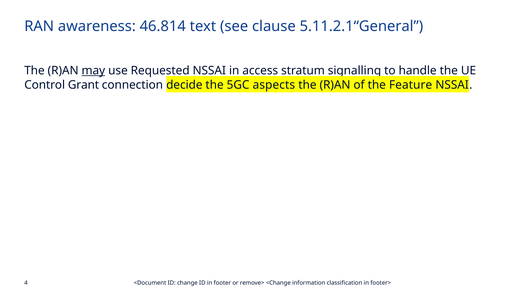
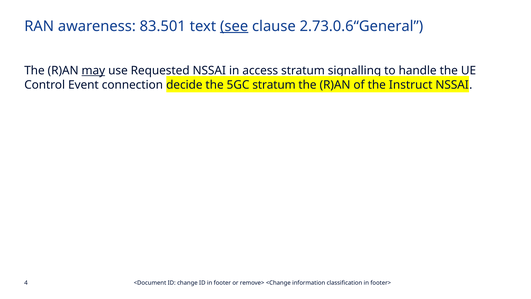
46.814: 46.814 -> 83.501
see underline: none -> present
5.11.2.1“General: 5.11.2.1“General -> 2.73.0.6“General
Grant: Grant -> Event
5GC aspects: aspects -> stratum
Feature: Feature -> Instruct
